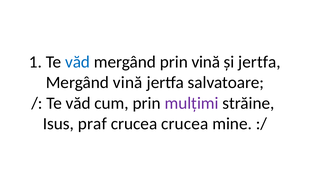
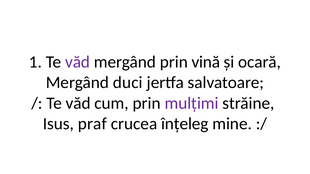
văd at (78, 62) colour: blue -> purple
și jertfa: jertfa -> ocară
Mergând vină: vină -> duci
crucea crucea: crucea -> înțeleg
